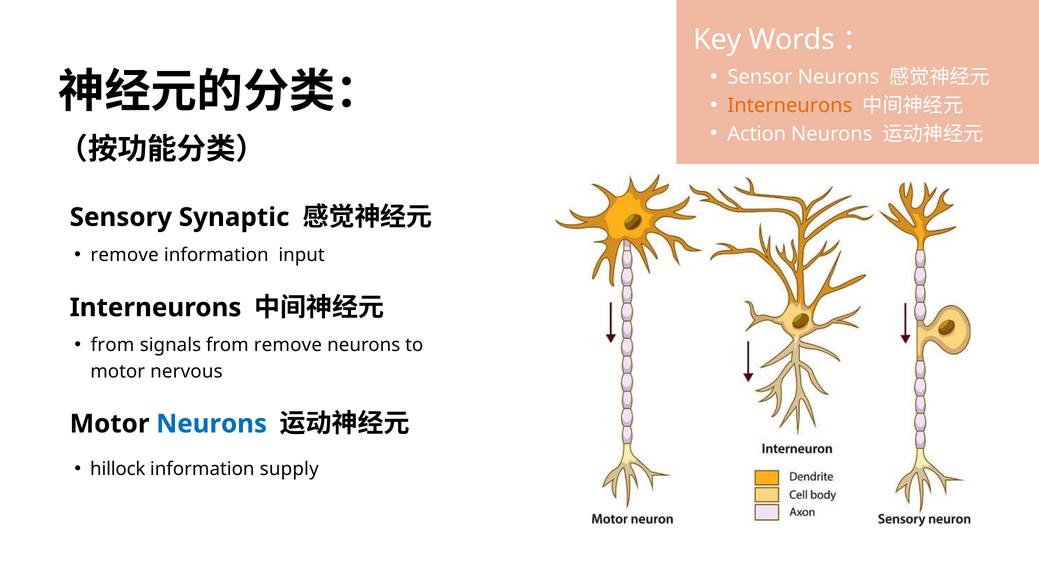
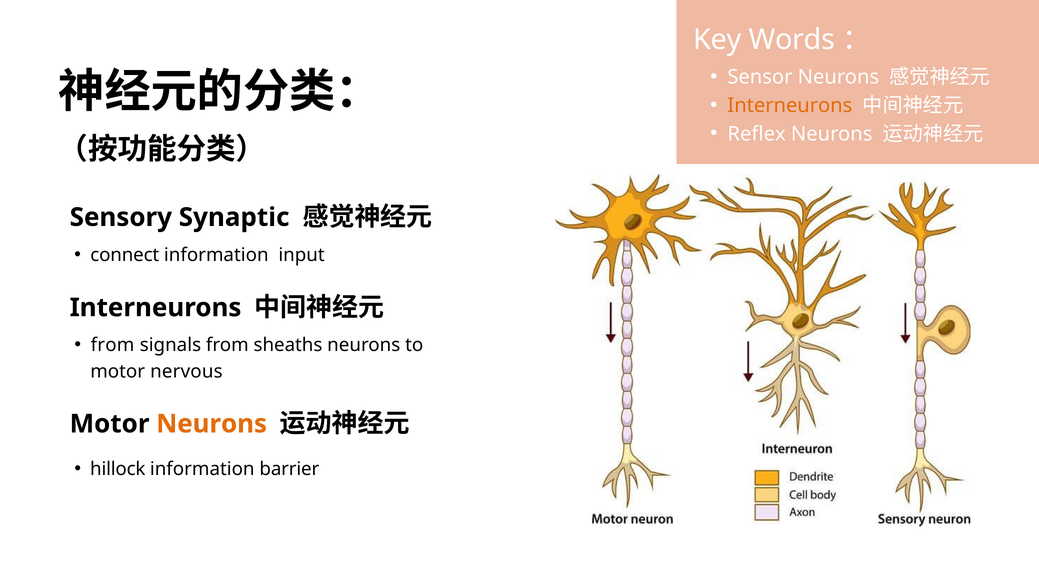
Action: Action -> Reflex
remove at (125, 255): remove -> connect
from remove: remove -> sheaths
Neurons at (212, 423) colour: blue -> orange
supply: supply -> barrier
